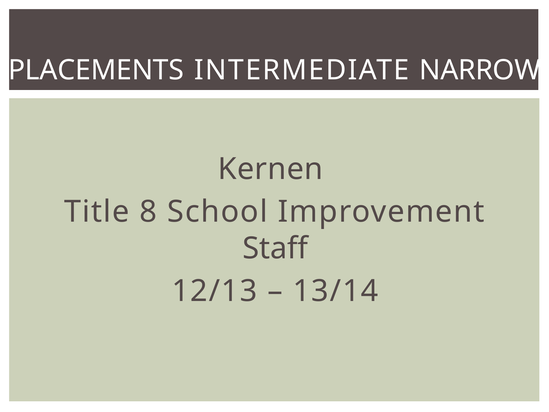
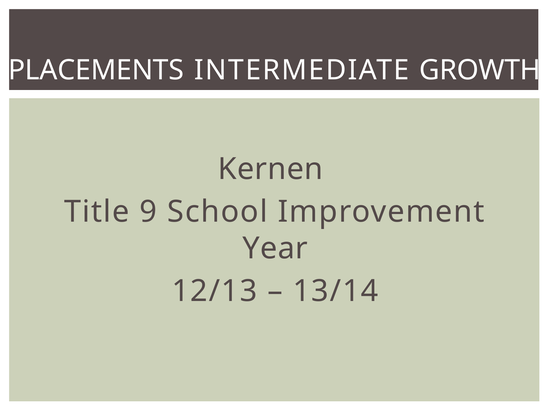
NARROW: NARROW -> GROWTH
8: 8 -> 9
Staff: Staff -> Year
